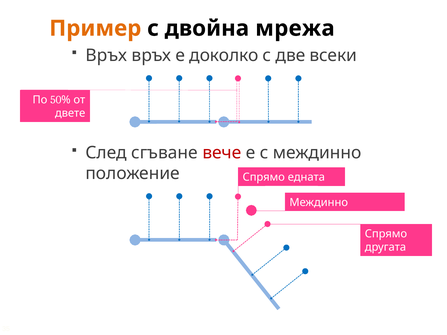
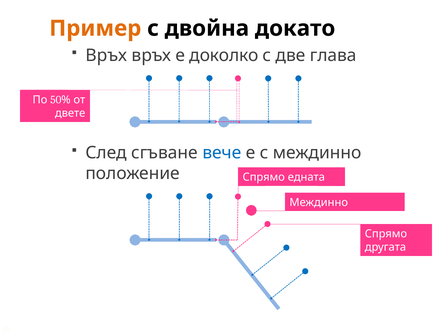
мрежа: мрежа -> докато
всеки: всеки -> глава
вече colour: red -> blue
